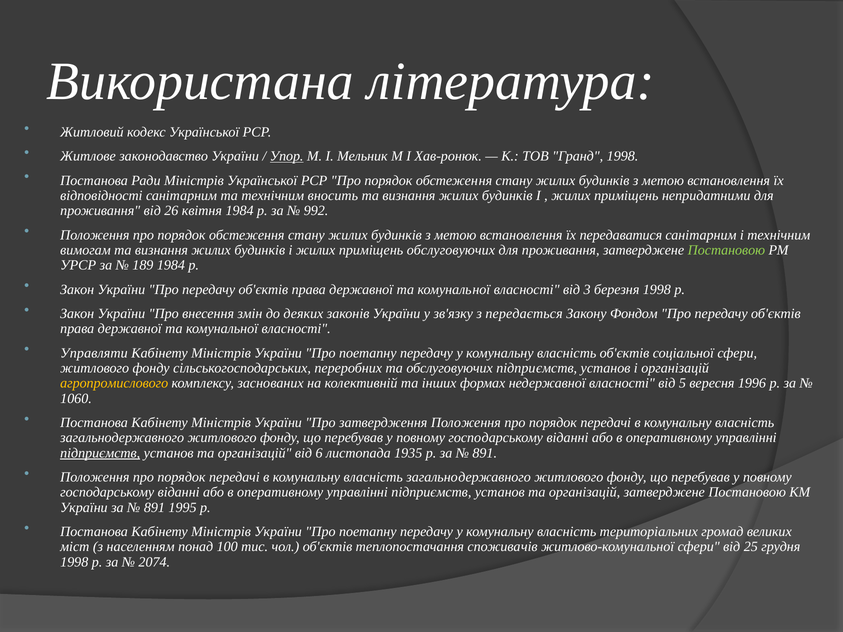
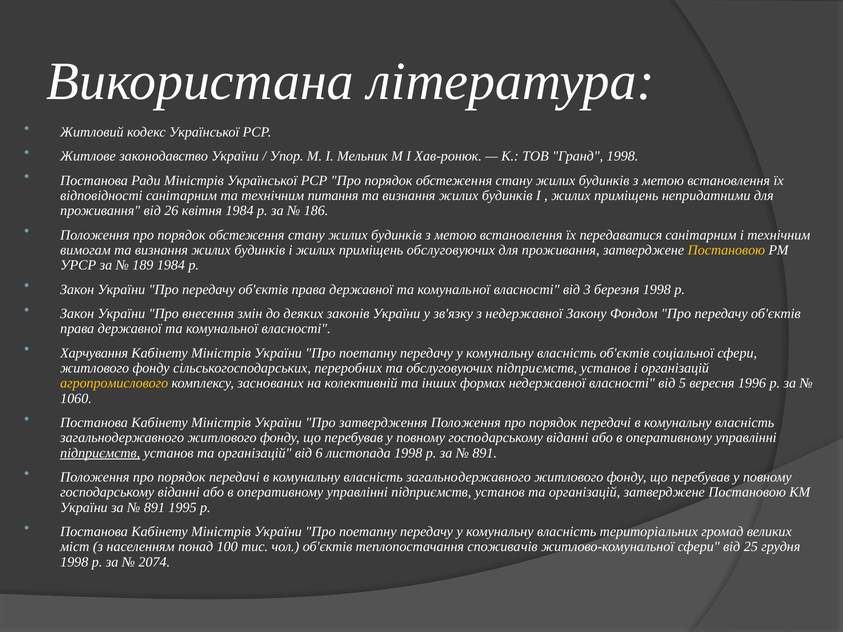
Упор underline: present -> none
вносить: вносить -> питання
992: 992 -> 186
Постановою at (726, 250) colour: light green -> yellow
з передається: передається -> недержавної
Управляти: Управляти -> Харчування
листопада 1935: 1935 -> 1998
